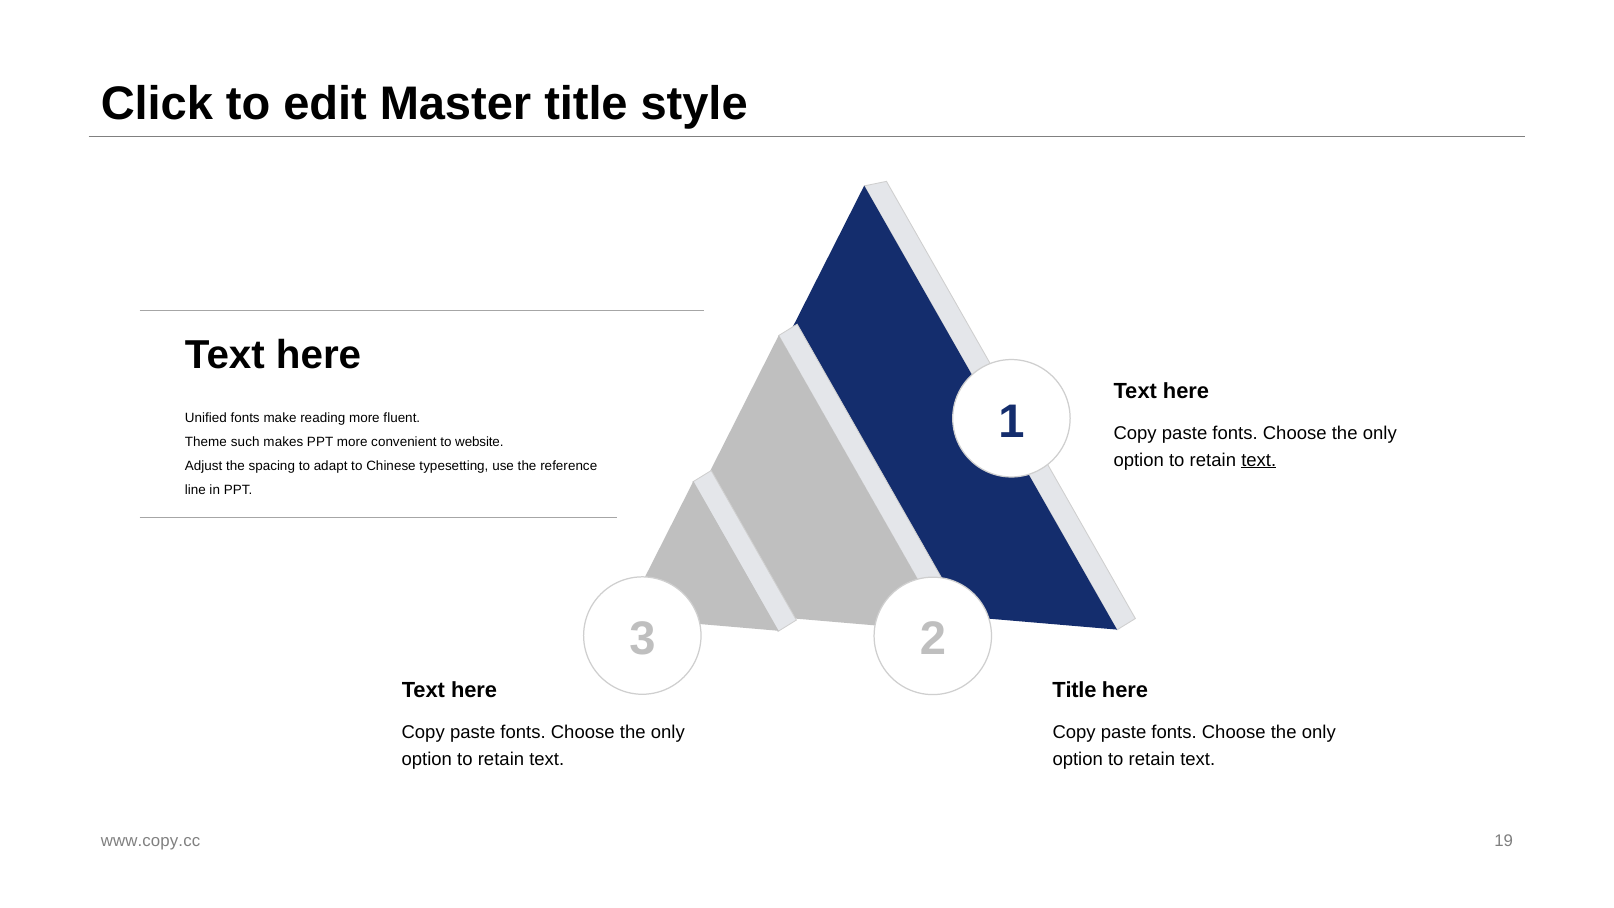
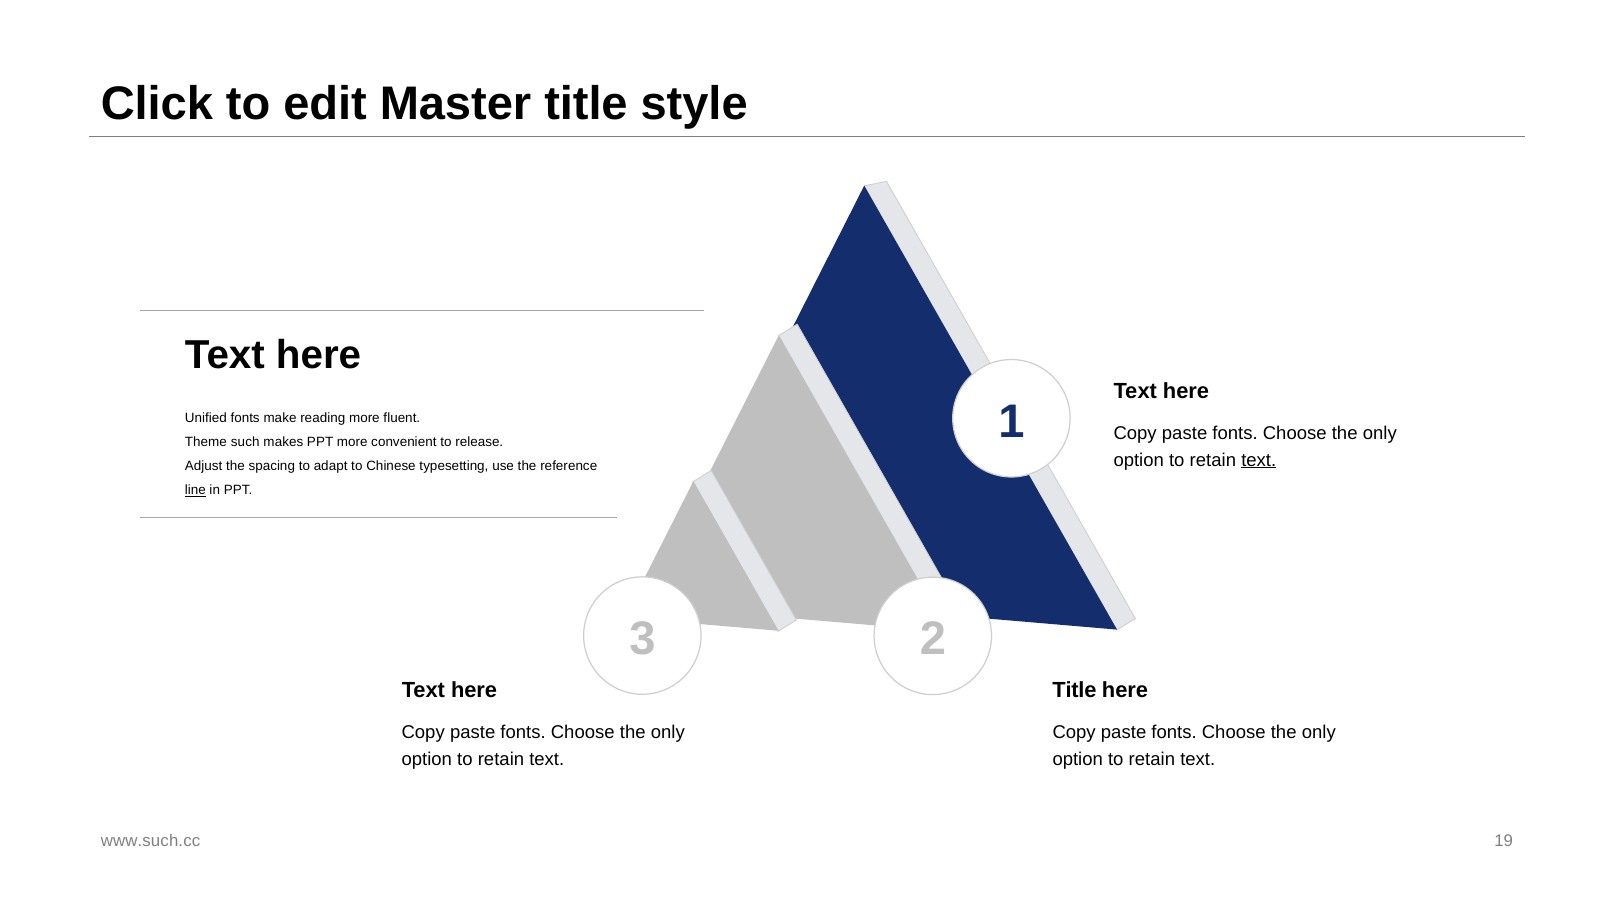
website: website -> release
line underline: none -> present
www.copy.cc: www.copy.cc -> www.such.cc
